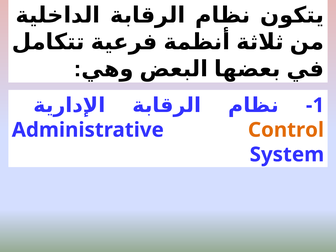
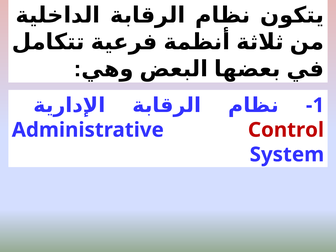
Control colour: orange -> red
